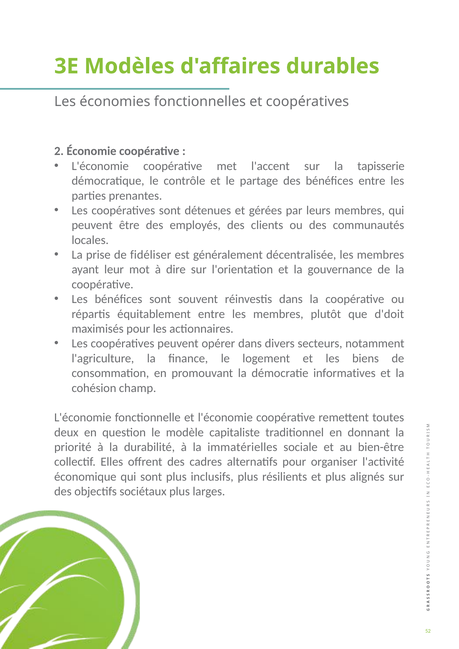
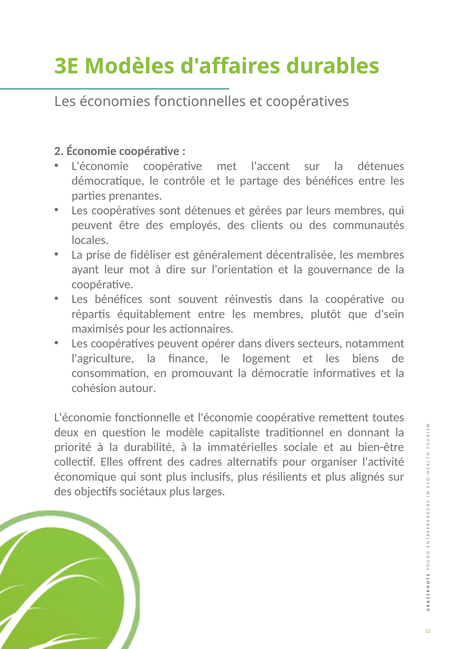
la tapisserie: tapisserie -> détenues
d'doit: d'doit -> d'sein
champ: champ -> autour
